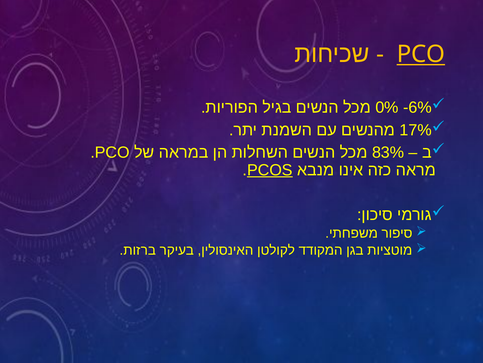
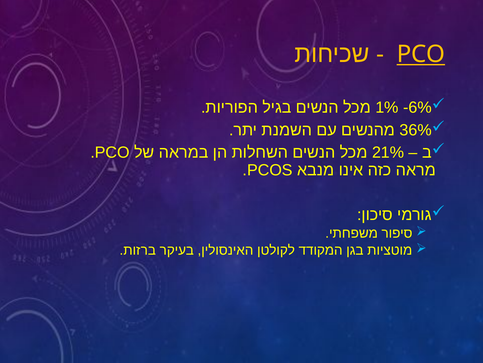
0%: 0% -> 1%
17%: 17% -> 36%
83%: 83% -> 21%
PCOS underline: present -> none
